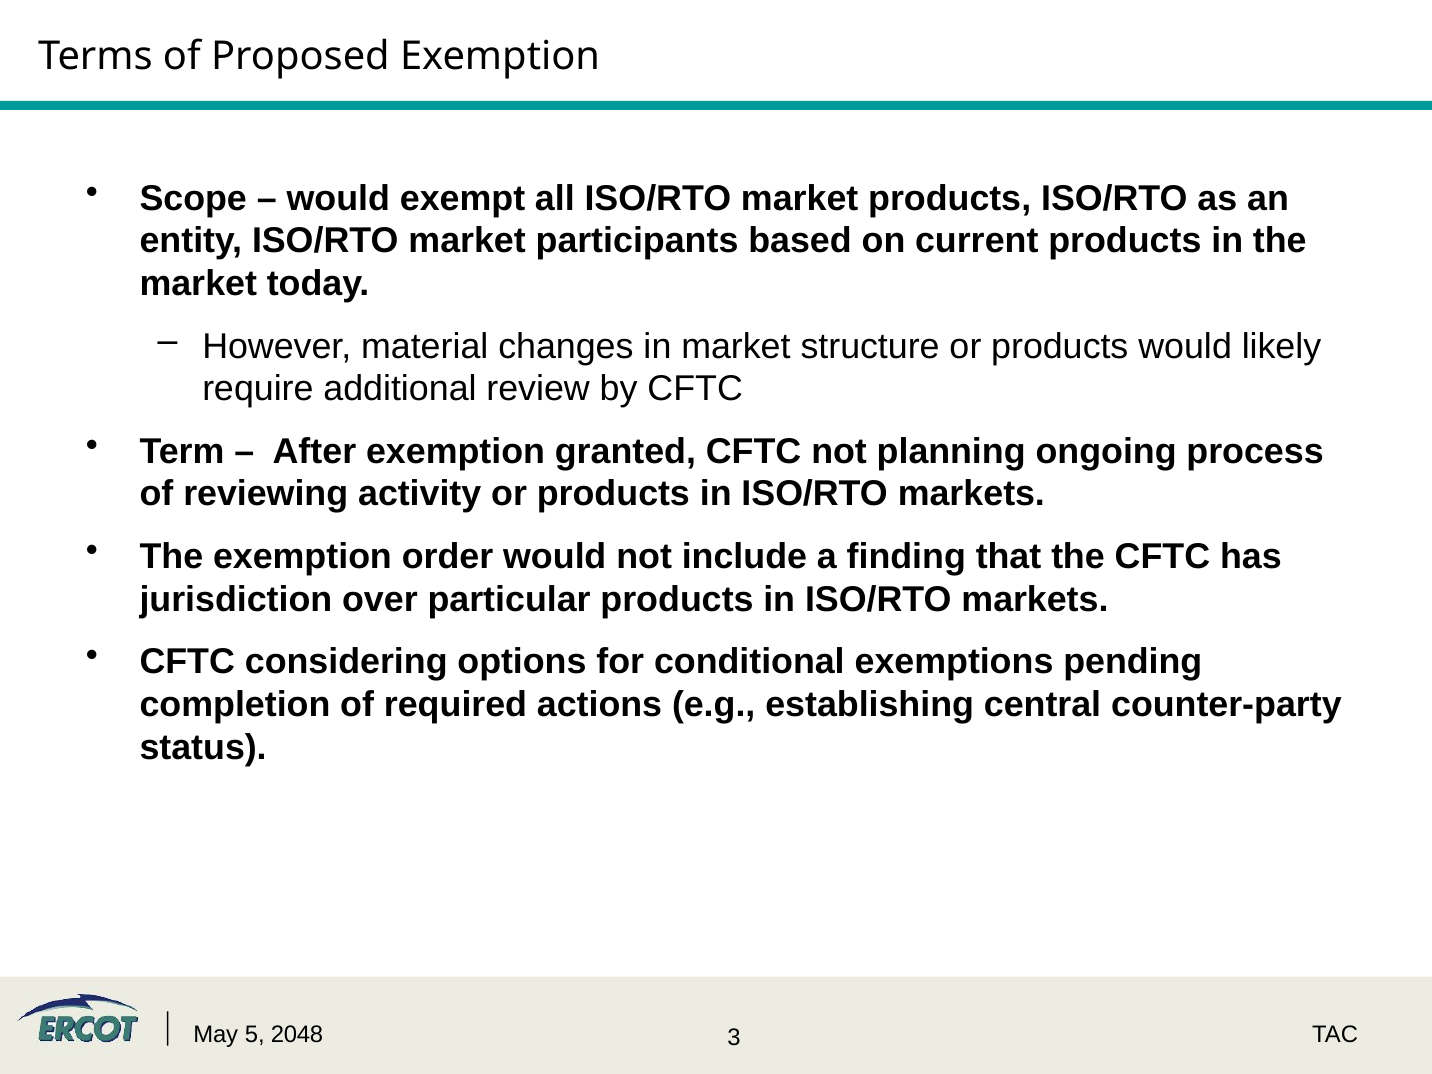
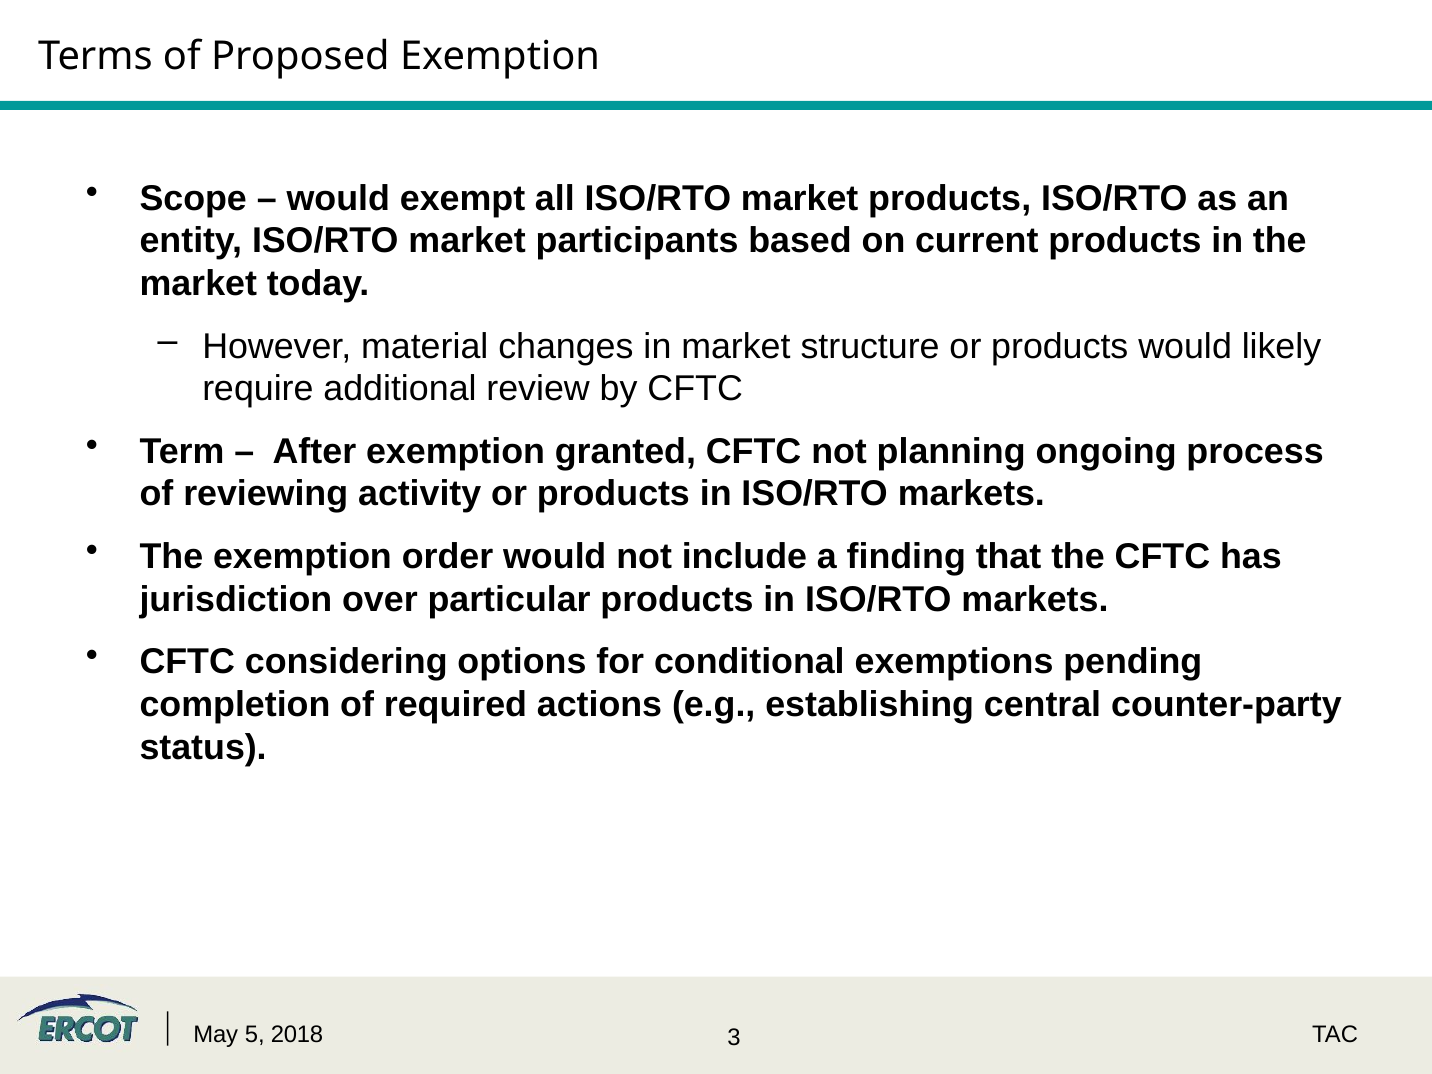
2048: 2048 -> 2018
